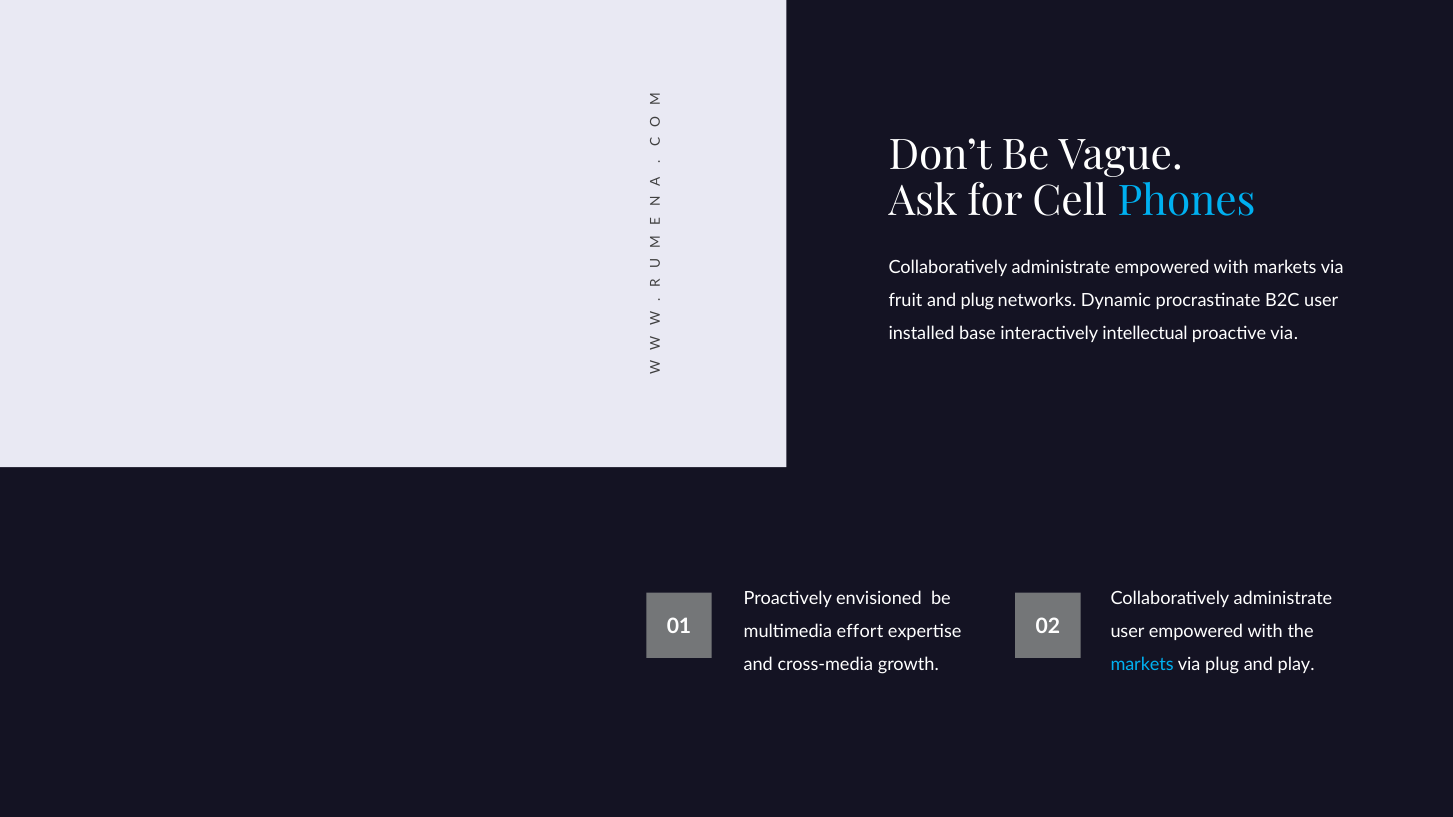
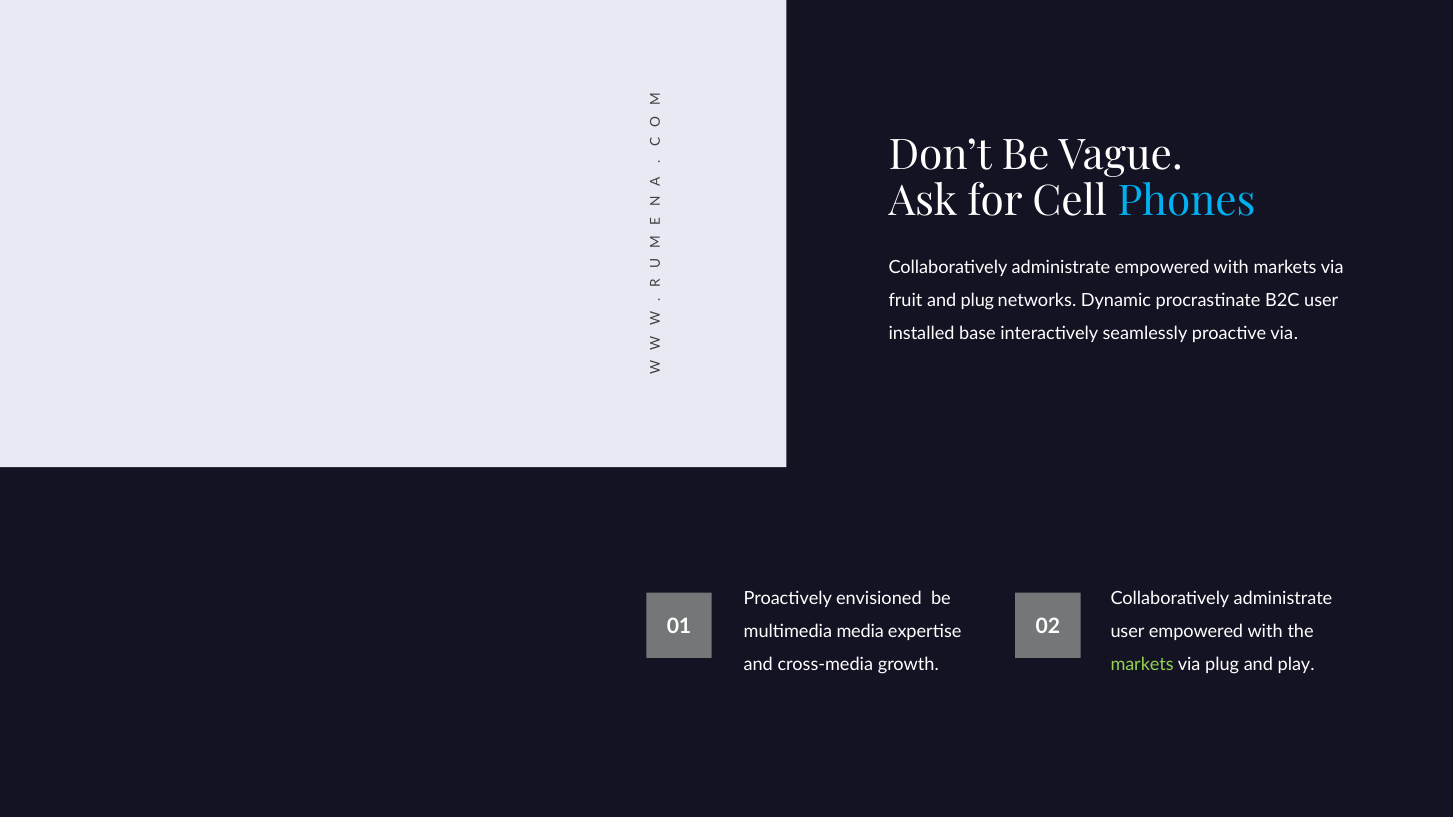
intellectual: intellectual -> seamlessly
effort: effort -> media
markets at (1142, 664) colour: light blue -> light green
